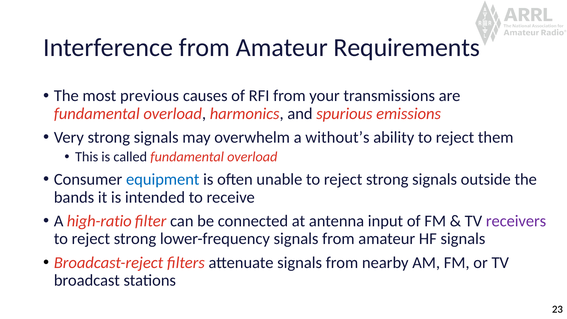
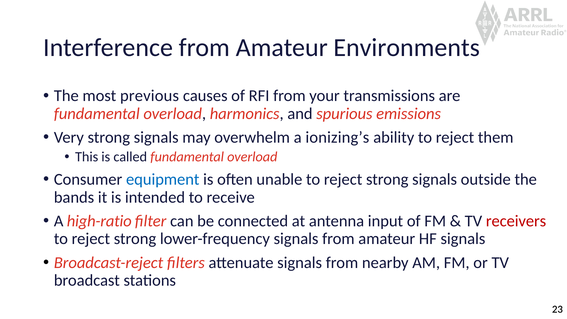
Requirements: Requirements -> Environments
without’s: without’s -> ionizing’s
receivers colour: purple -> red
